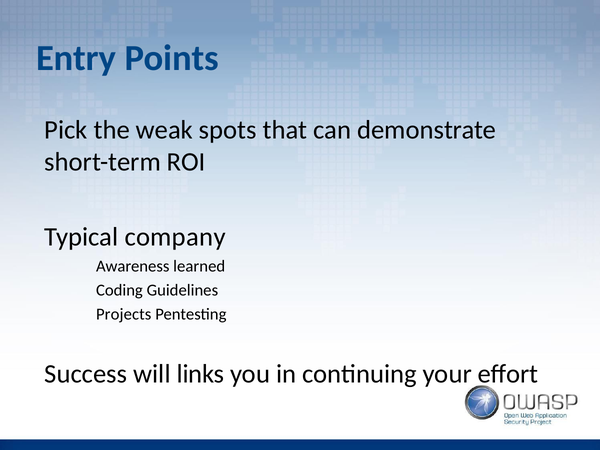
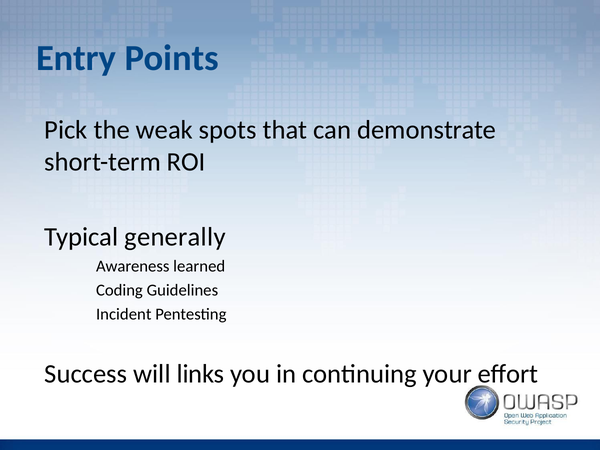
company: company -> generally
Projects: Projects -> Incident
